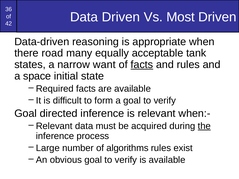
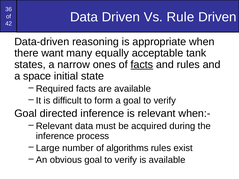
Most: Most -> Rule
road: road -> want
want: want -> ones
the underline: present -> none
